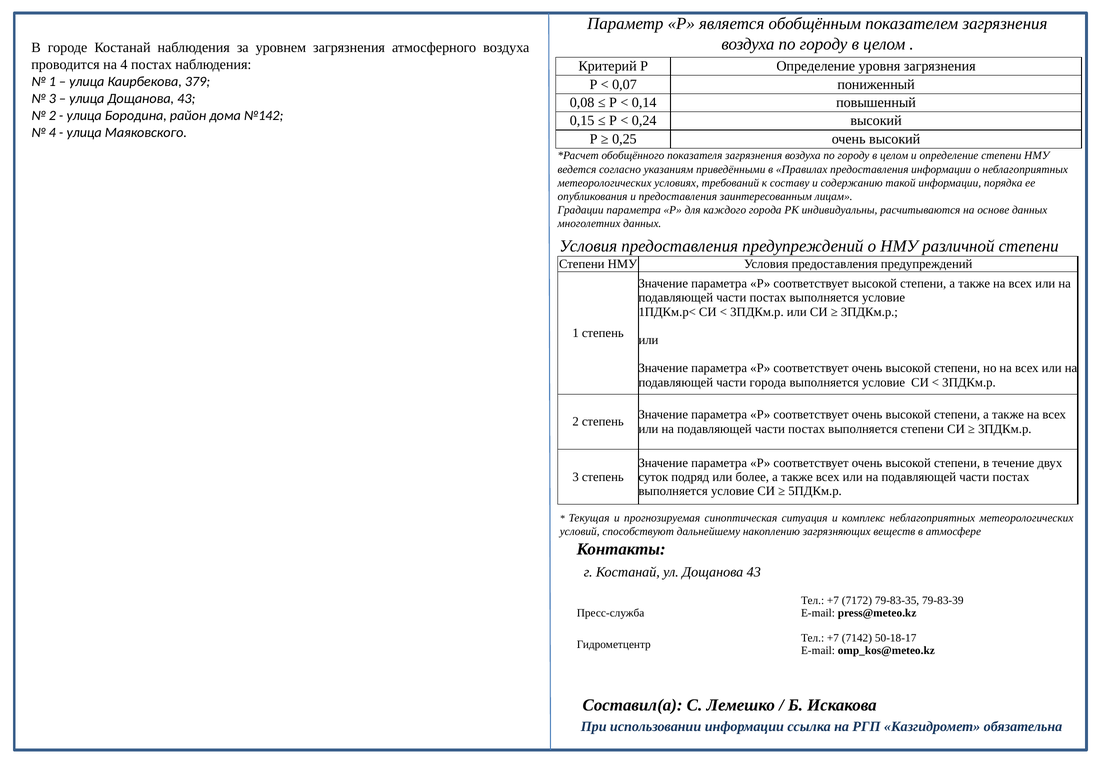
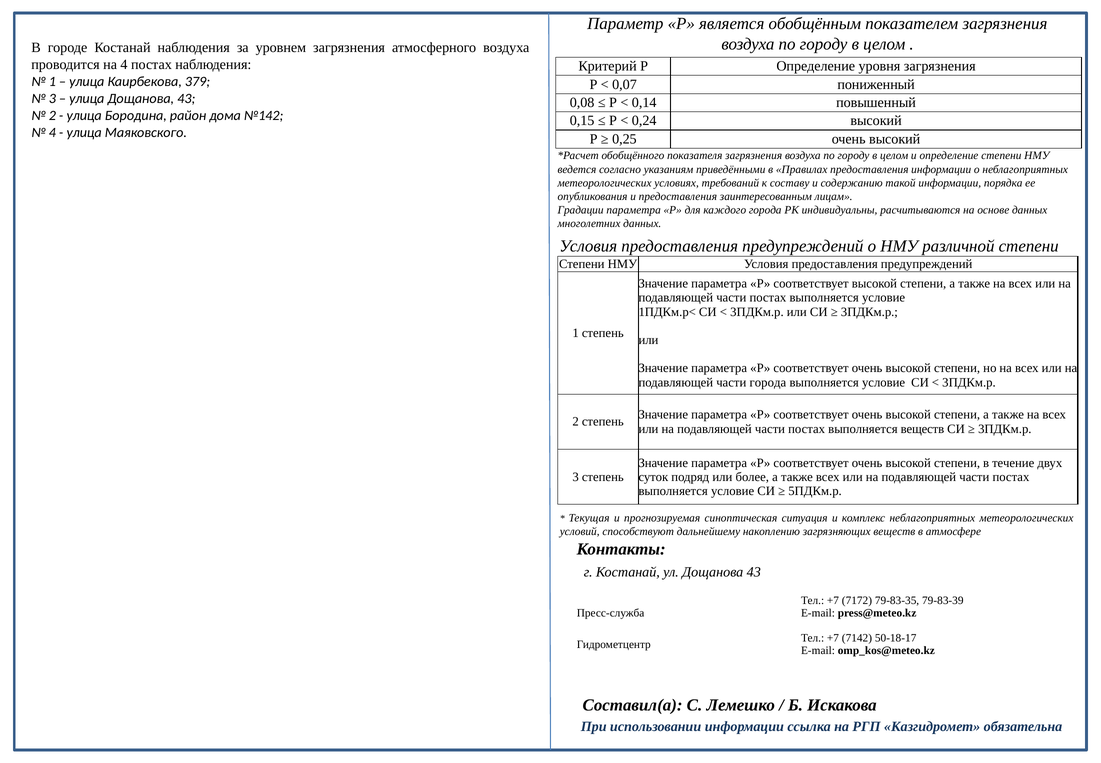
выполняется степени: степени -> веществ
